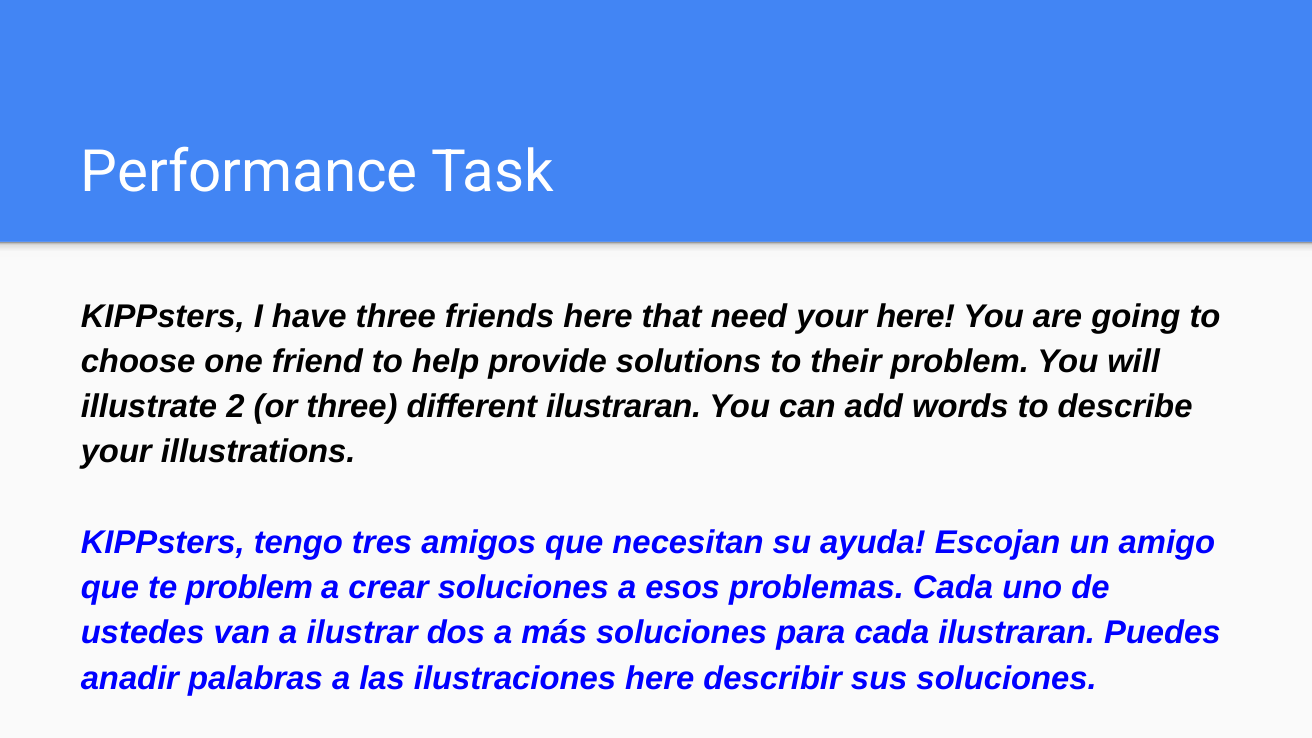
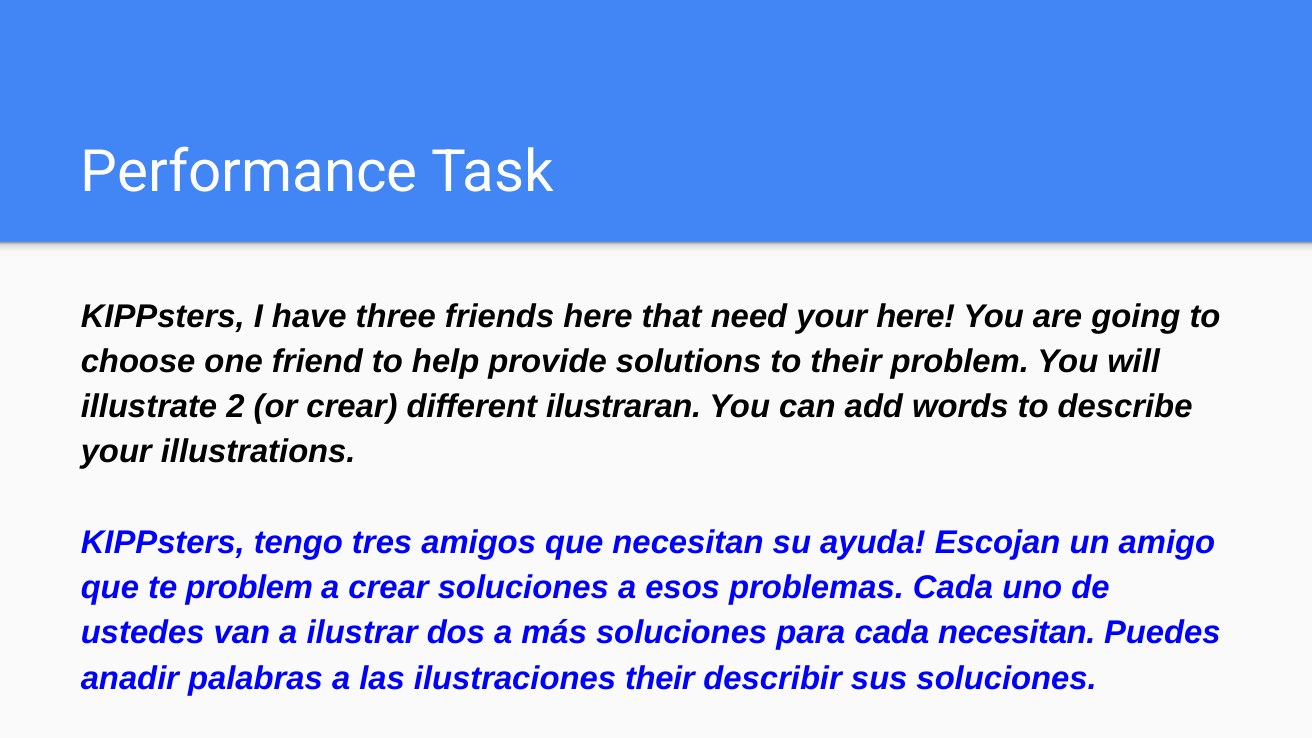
or three: three -> crear
cada ilustraran: ilustraran -> necesitan
ilustraciones here: here -> their
